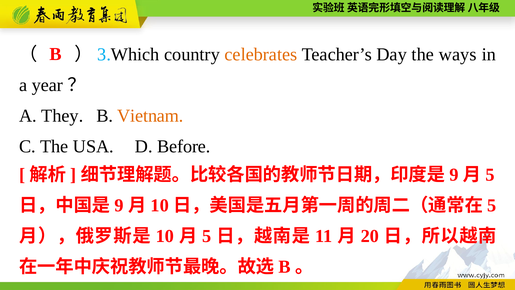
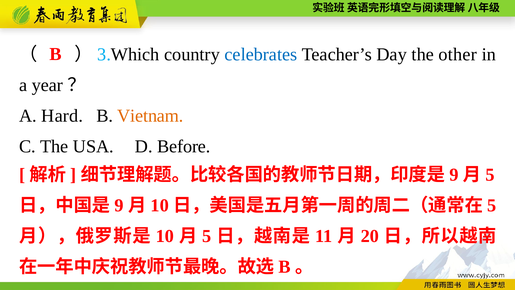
celebrates colour: orange -> blue
ways: ways -> other
They: They -> Hard
